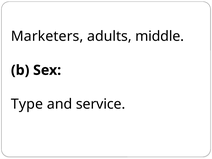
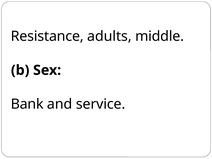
Marketers: Marketers -> Resistance
Type: Type -> Bank
